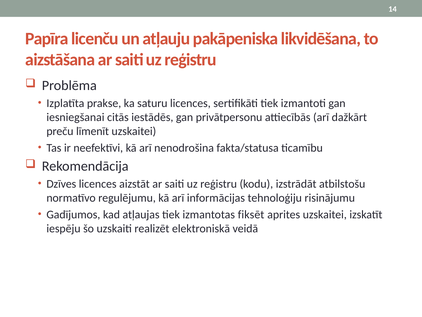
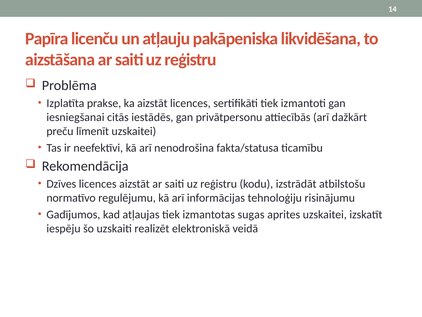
ka saturu: saturu -> aizstāt
fiksēt: fiksēt -> sugas
